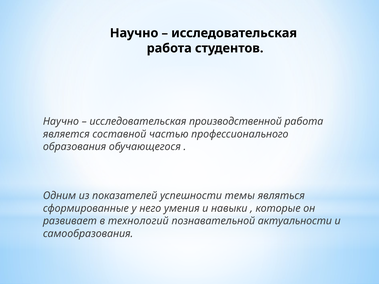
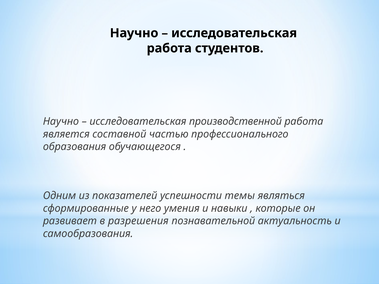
технологий: технологий -> разрешения
актуальности: актуальности -> актуальность
